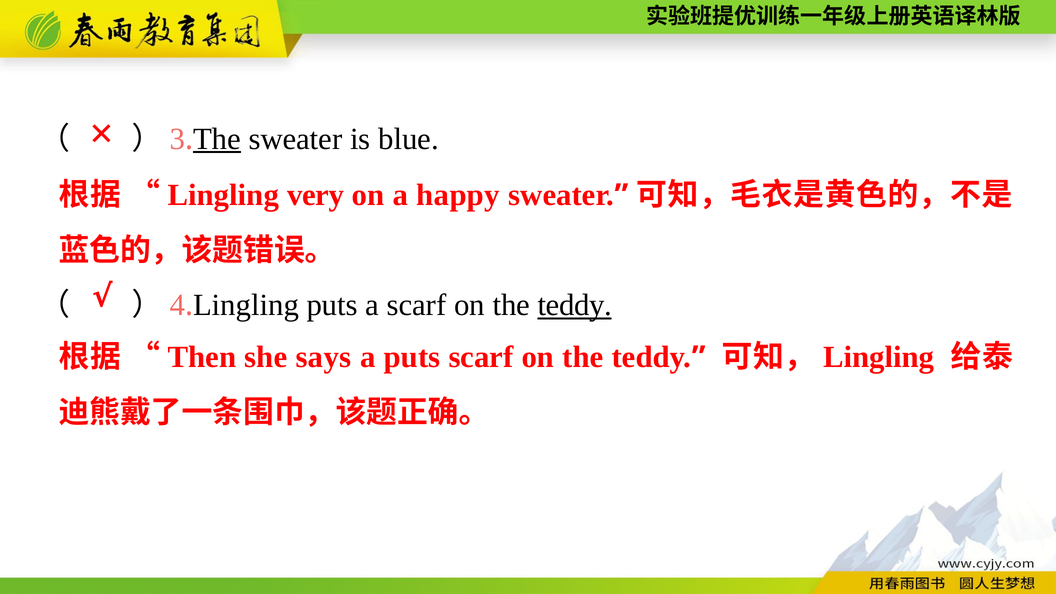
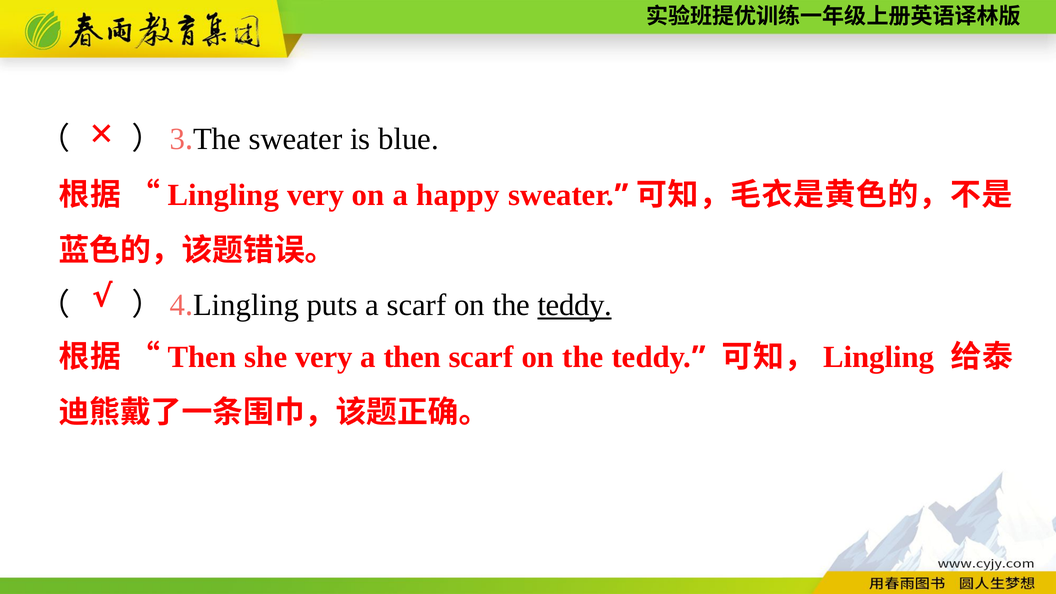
The at (217, 139) underline: present -> none
she says: says -> very
a puts: puts -> then
